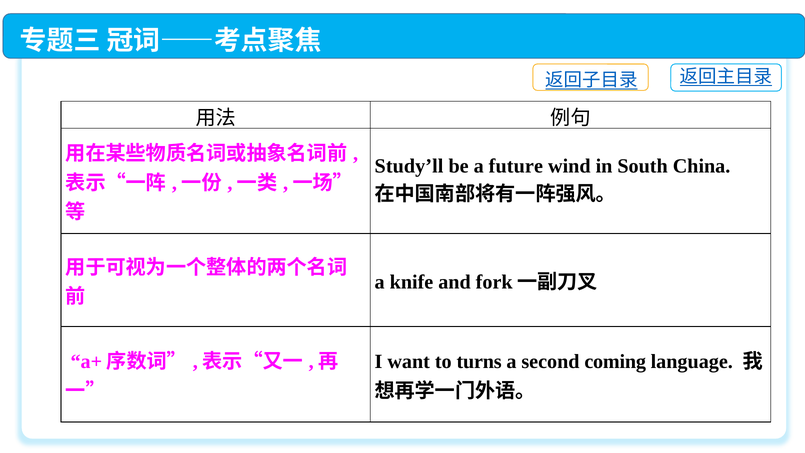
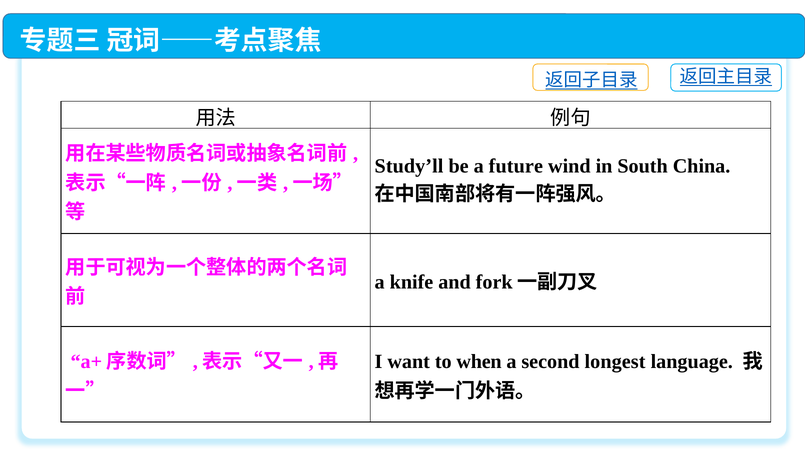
turns: turns -> when
coming: coming -> longest
